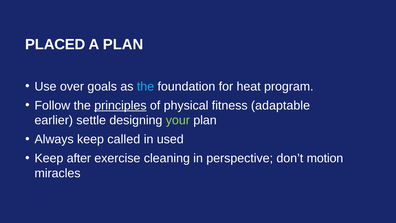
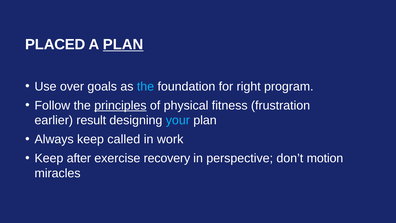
PLAN at (123, 44) underline: none -> present
heat: heat -> right
adaptable: adaptable -> frustration
settle: settle -> result
your colour: light green -> light blue
used: used -> work
cleaning: cleaning -> recovery
